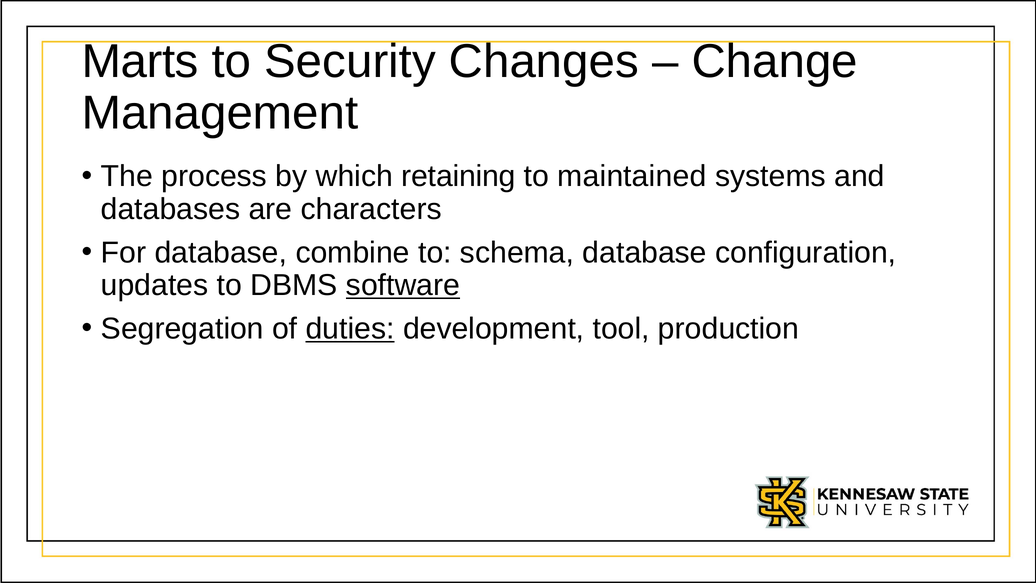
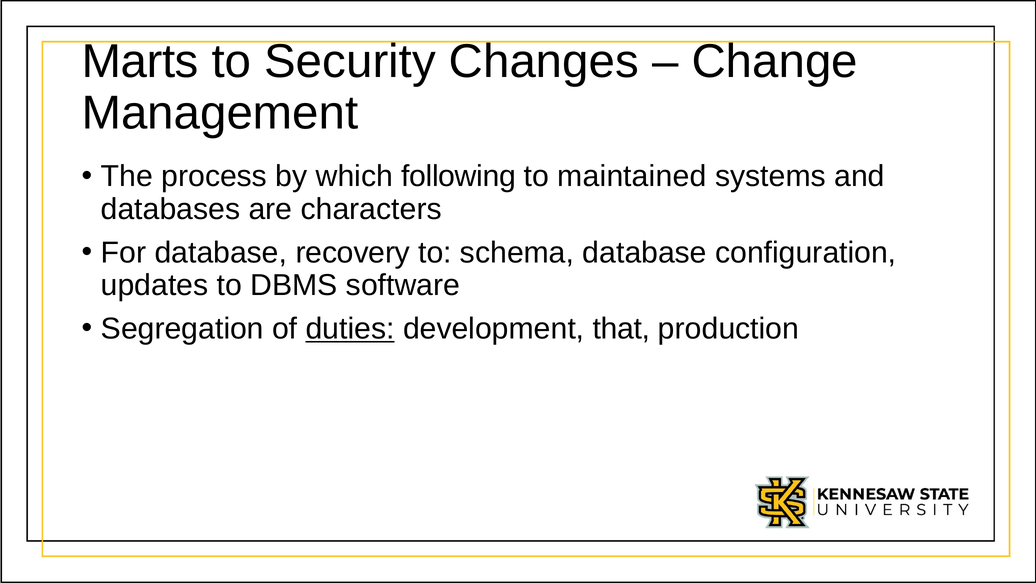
retaining: retaining -> following
combine: combine -> recovery
software underline: present -> none
tool: tool -> that
